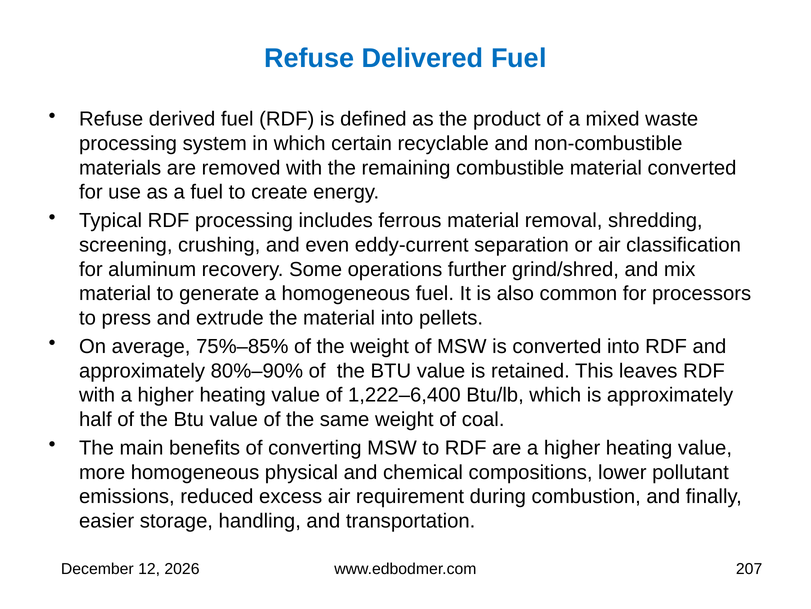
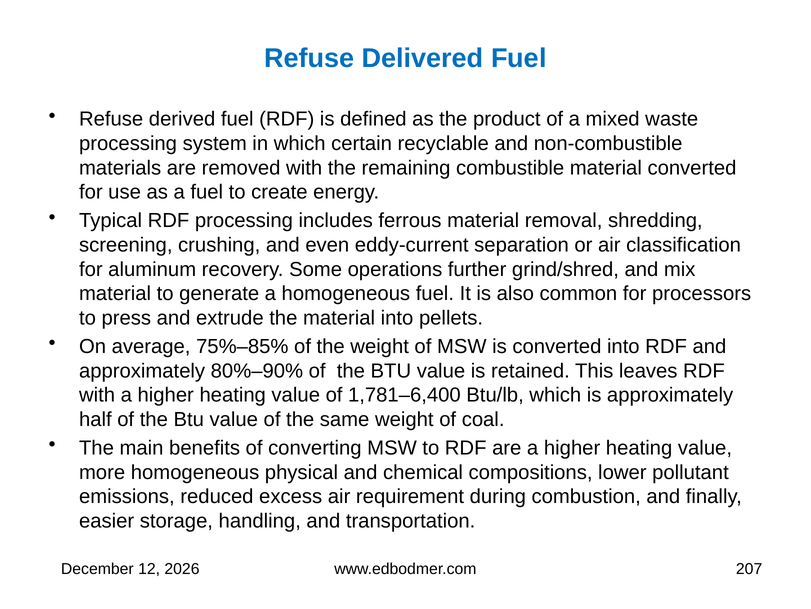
1,222–6,400: 1,222–6,400 -> 1,781–6,400
